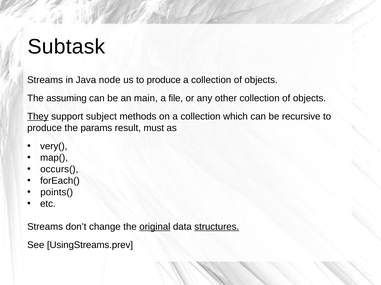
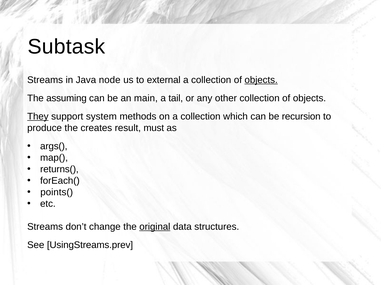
us to produce: produce -> external
objects at (261, 80) underline: none -> present
file: file -> tail
subject: subject -> system
recursive: recursive -> recursion
params: params -> creates
very(: very( -> args(
occurs(: occurs( -> returns(
structures underline: present -> none
